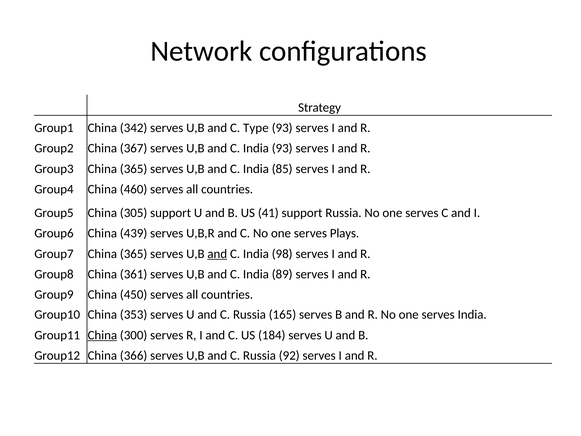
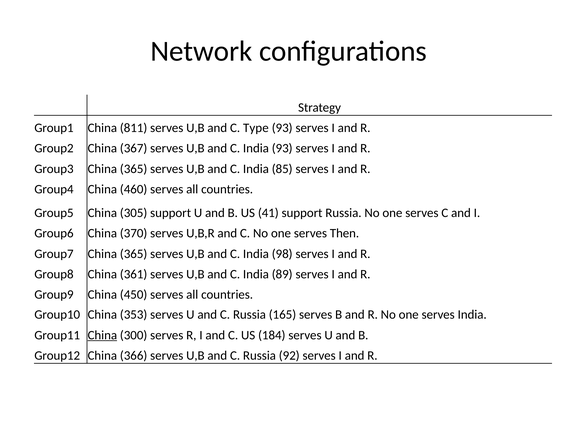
342: 342 -> 811
439: 439 -> 370
Plays: Plays -> Then
and at (217, 254) underline: present -> none
